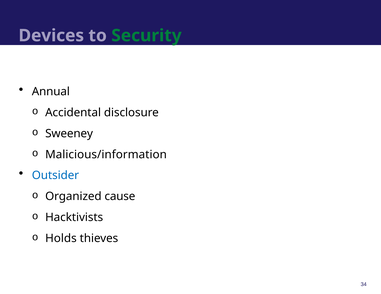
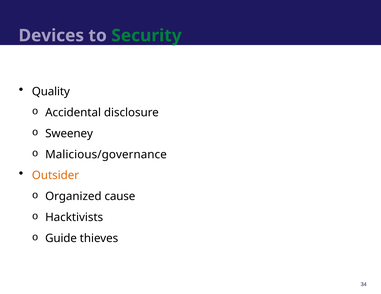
Annual: Annual -> Quality
Malicious/information: Malicious/information -> Malicious/governance
Outsider colour: blue -> orange
Holds: Holds -> Guide
